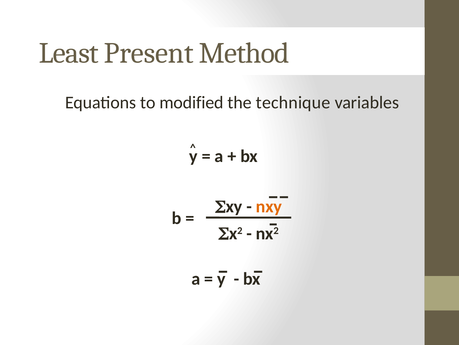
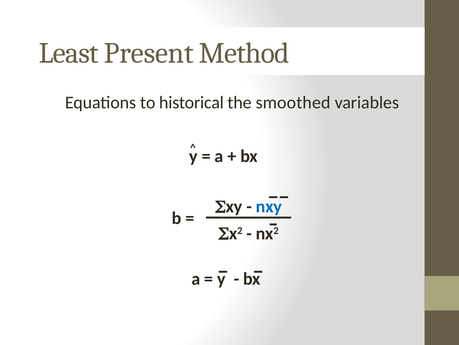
modified: modified -> historical
technique: technique -> smoothed
nxy colour: orange -> blue
